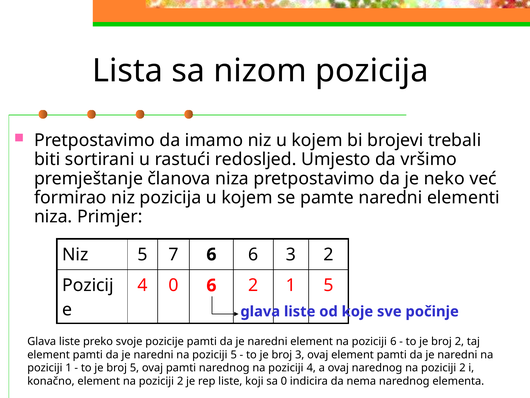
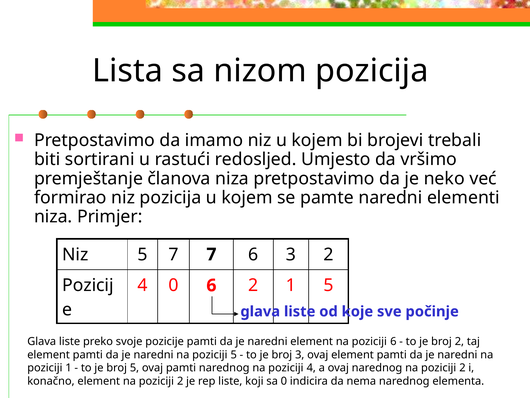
7 6: 6 -> 7
